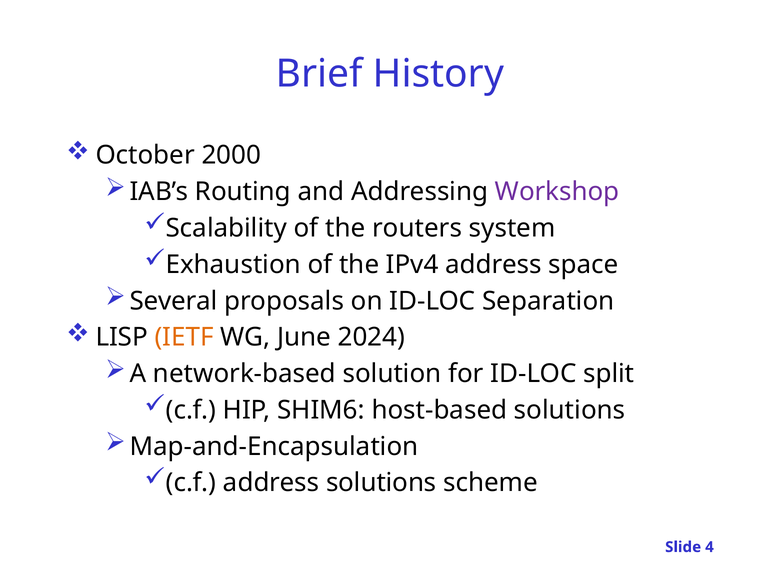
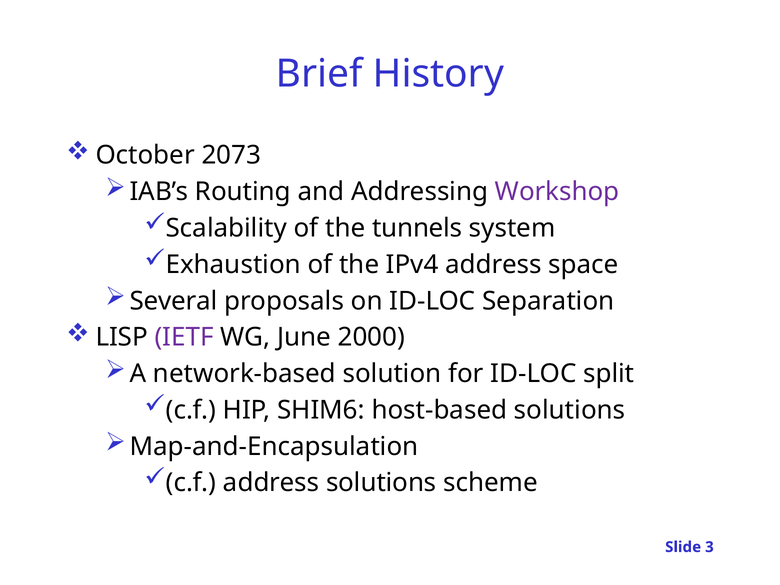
2000: 2000 -> 2073
routers: routers -> tunnels
IETF colour: orange -> purple
2024: 2024 -> 2000
4: 4 -> 3
